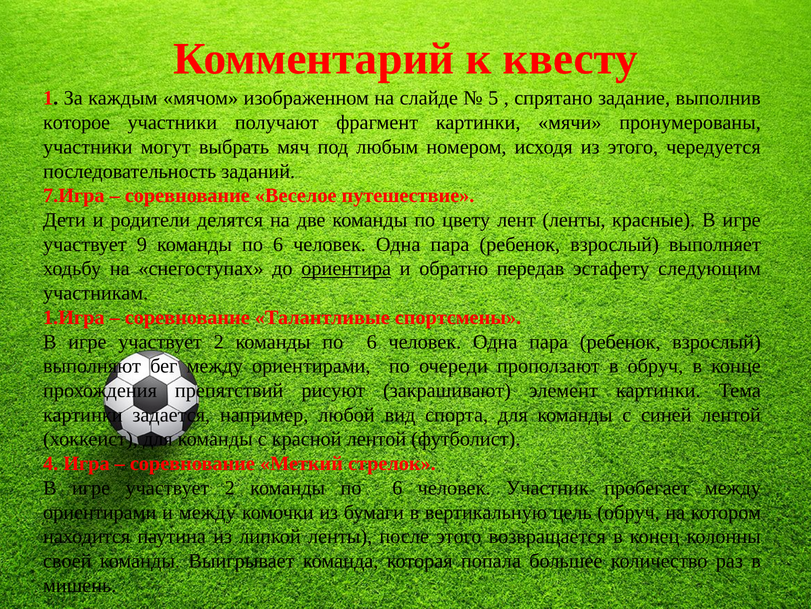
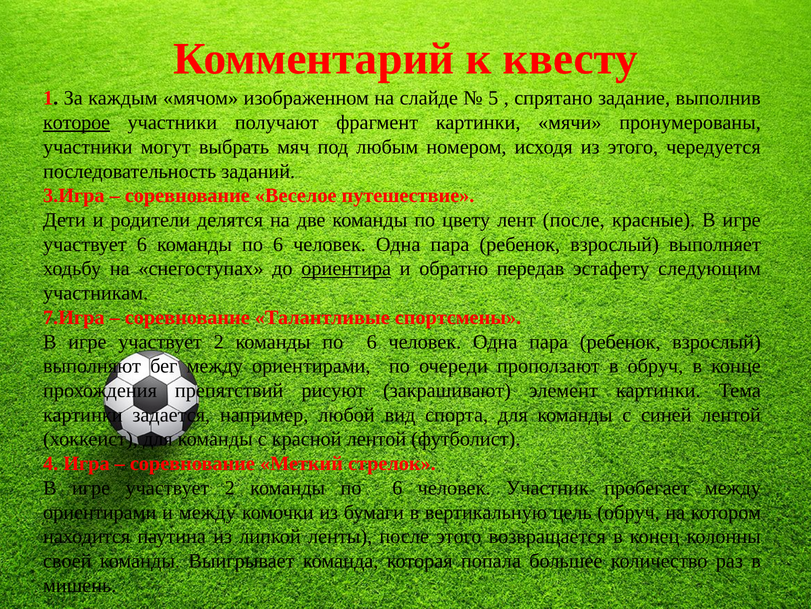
которое underline: none -> present
7.Игра: 7.Игра -> 3.Игра
лент ленты: ленты -> после
участвует 9: 9 -> 6
1.Игра: 1.Игра -> 7.Игра
